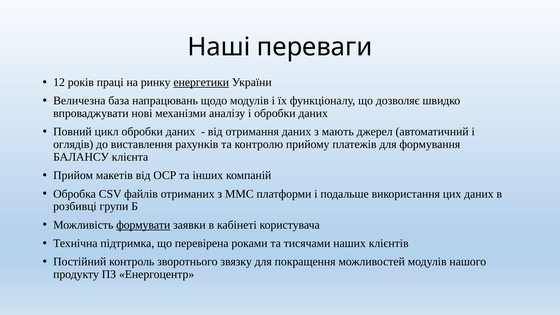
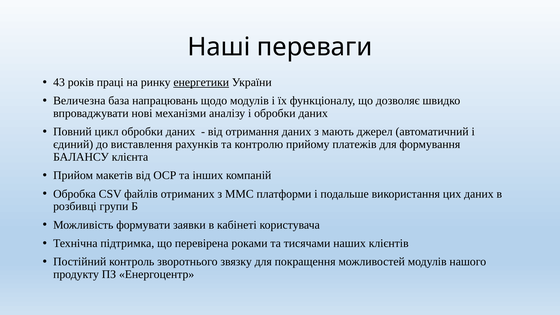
12: 12 -> 43
оглядів: оглядів -> єдиний
формувати underline: present -> none
